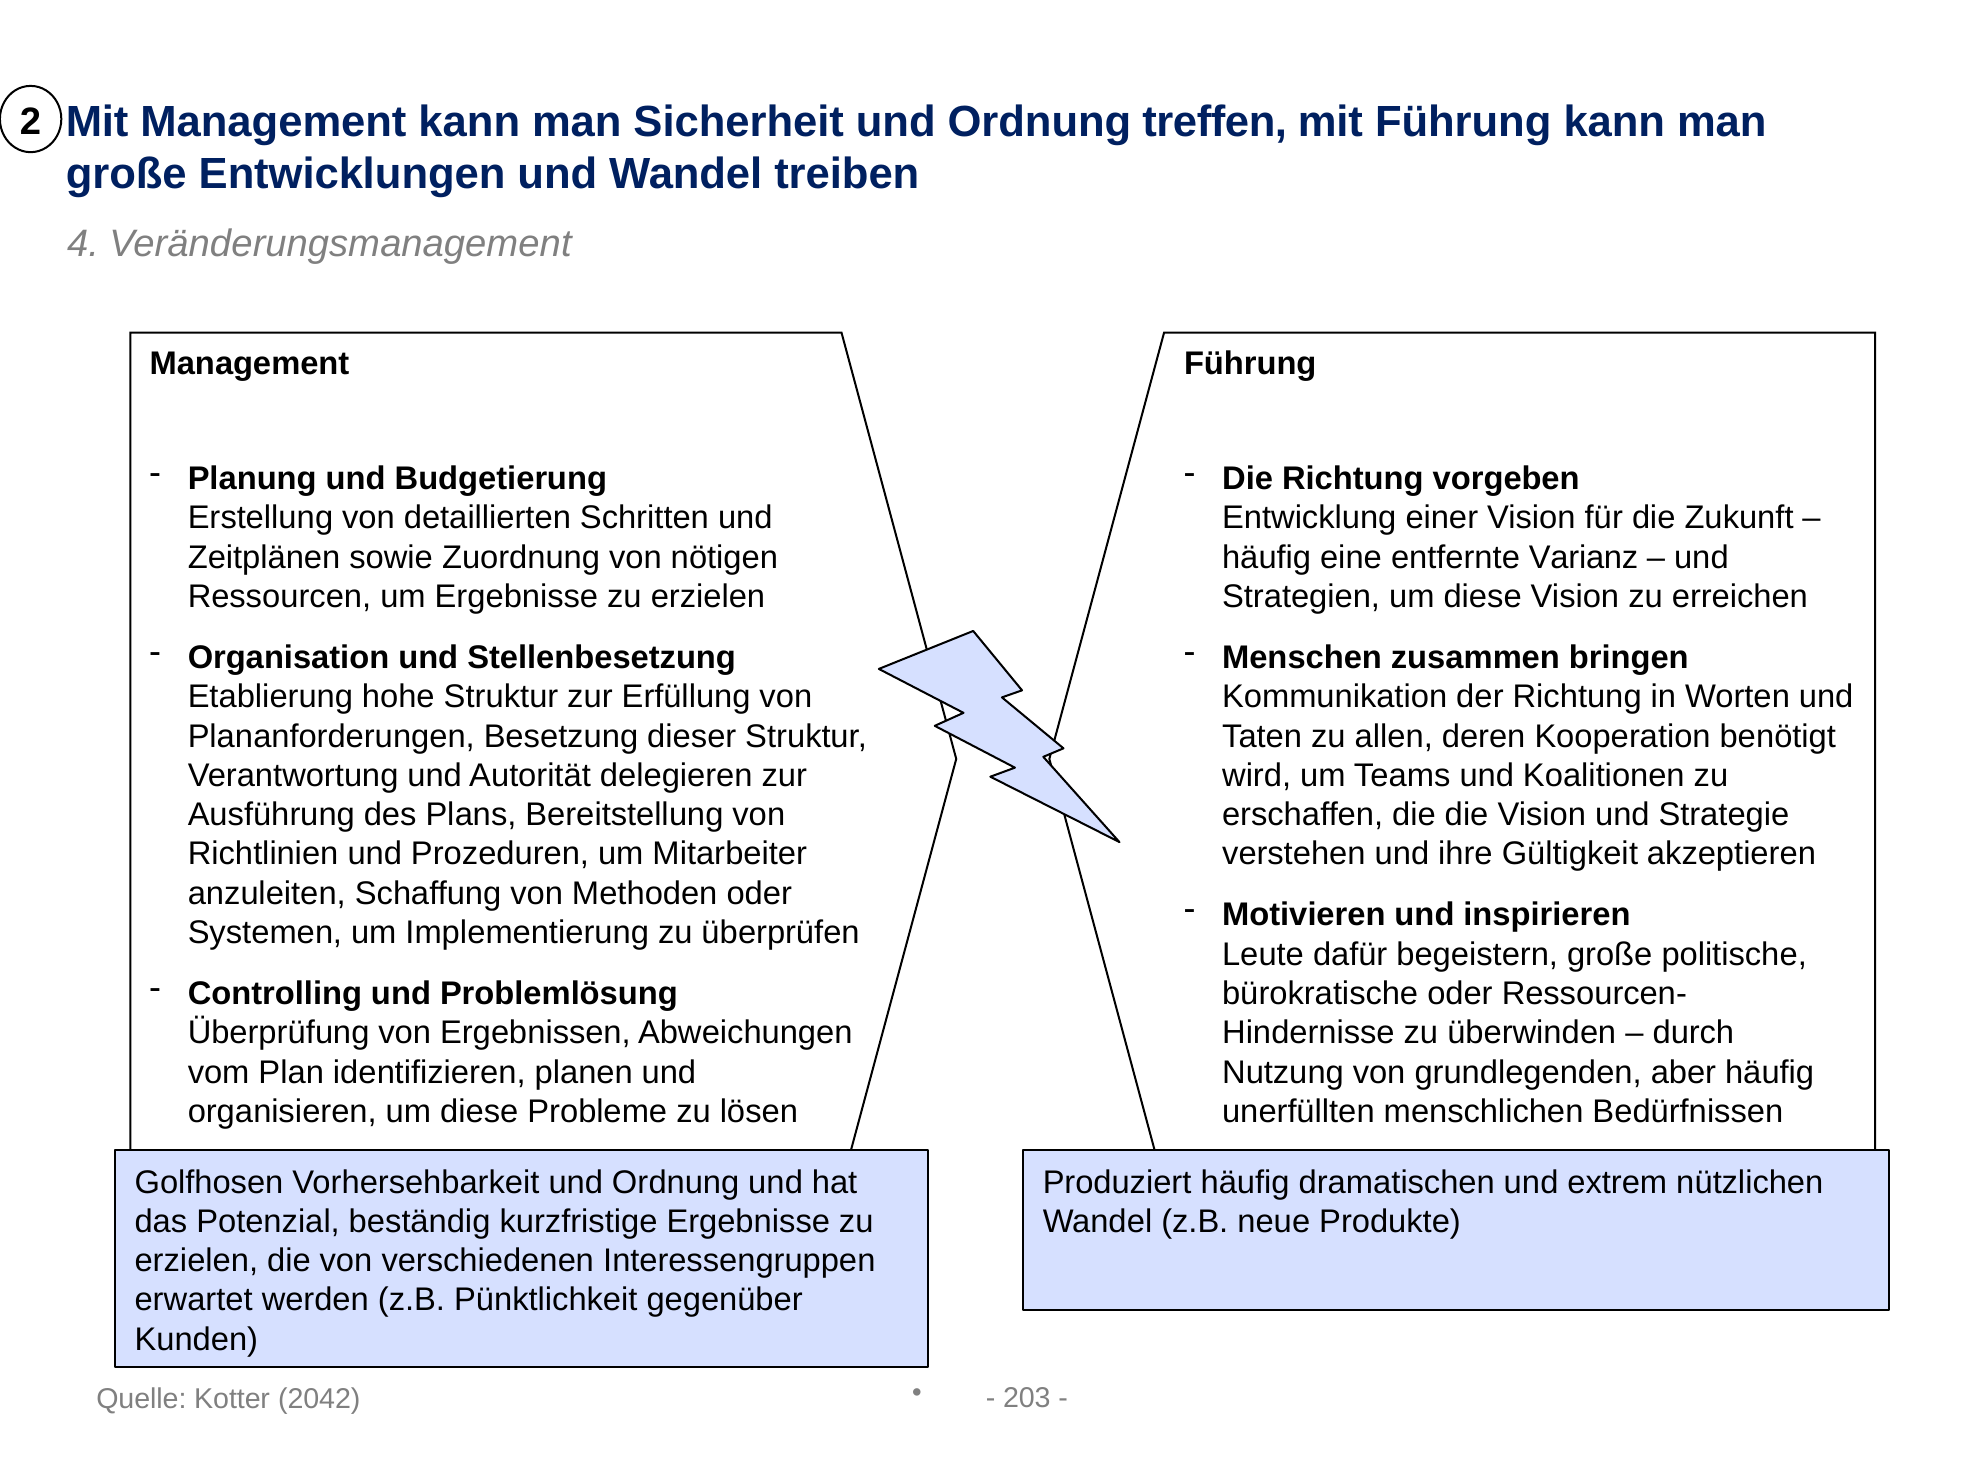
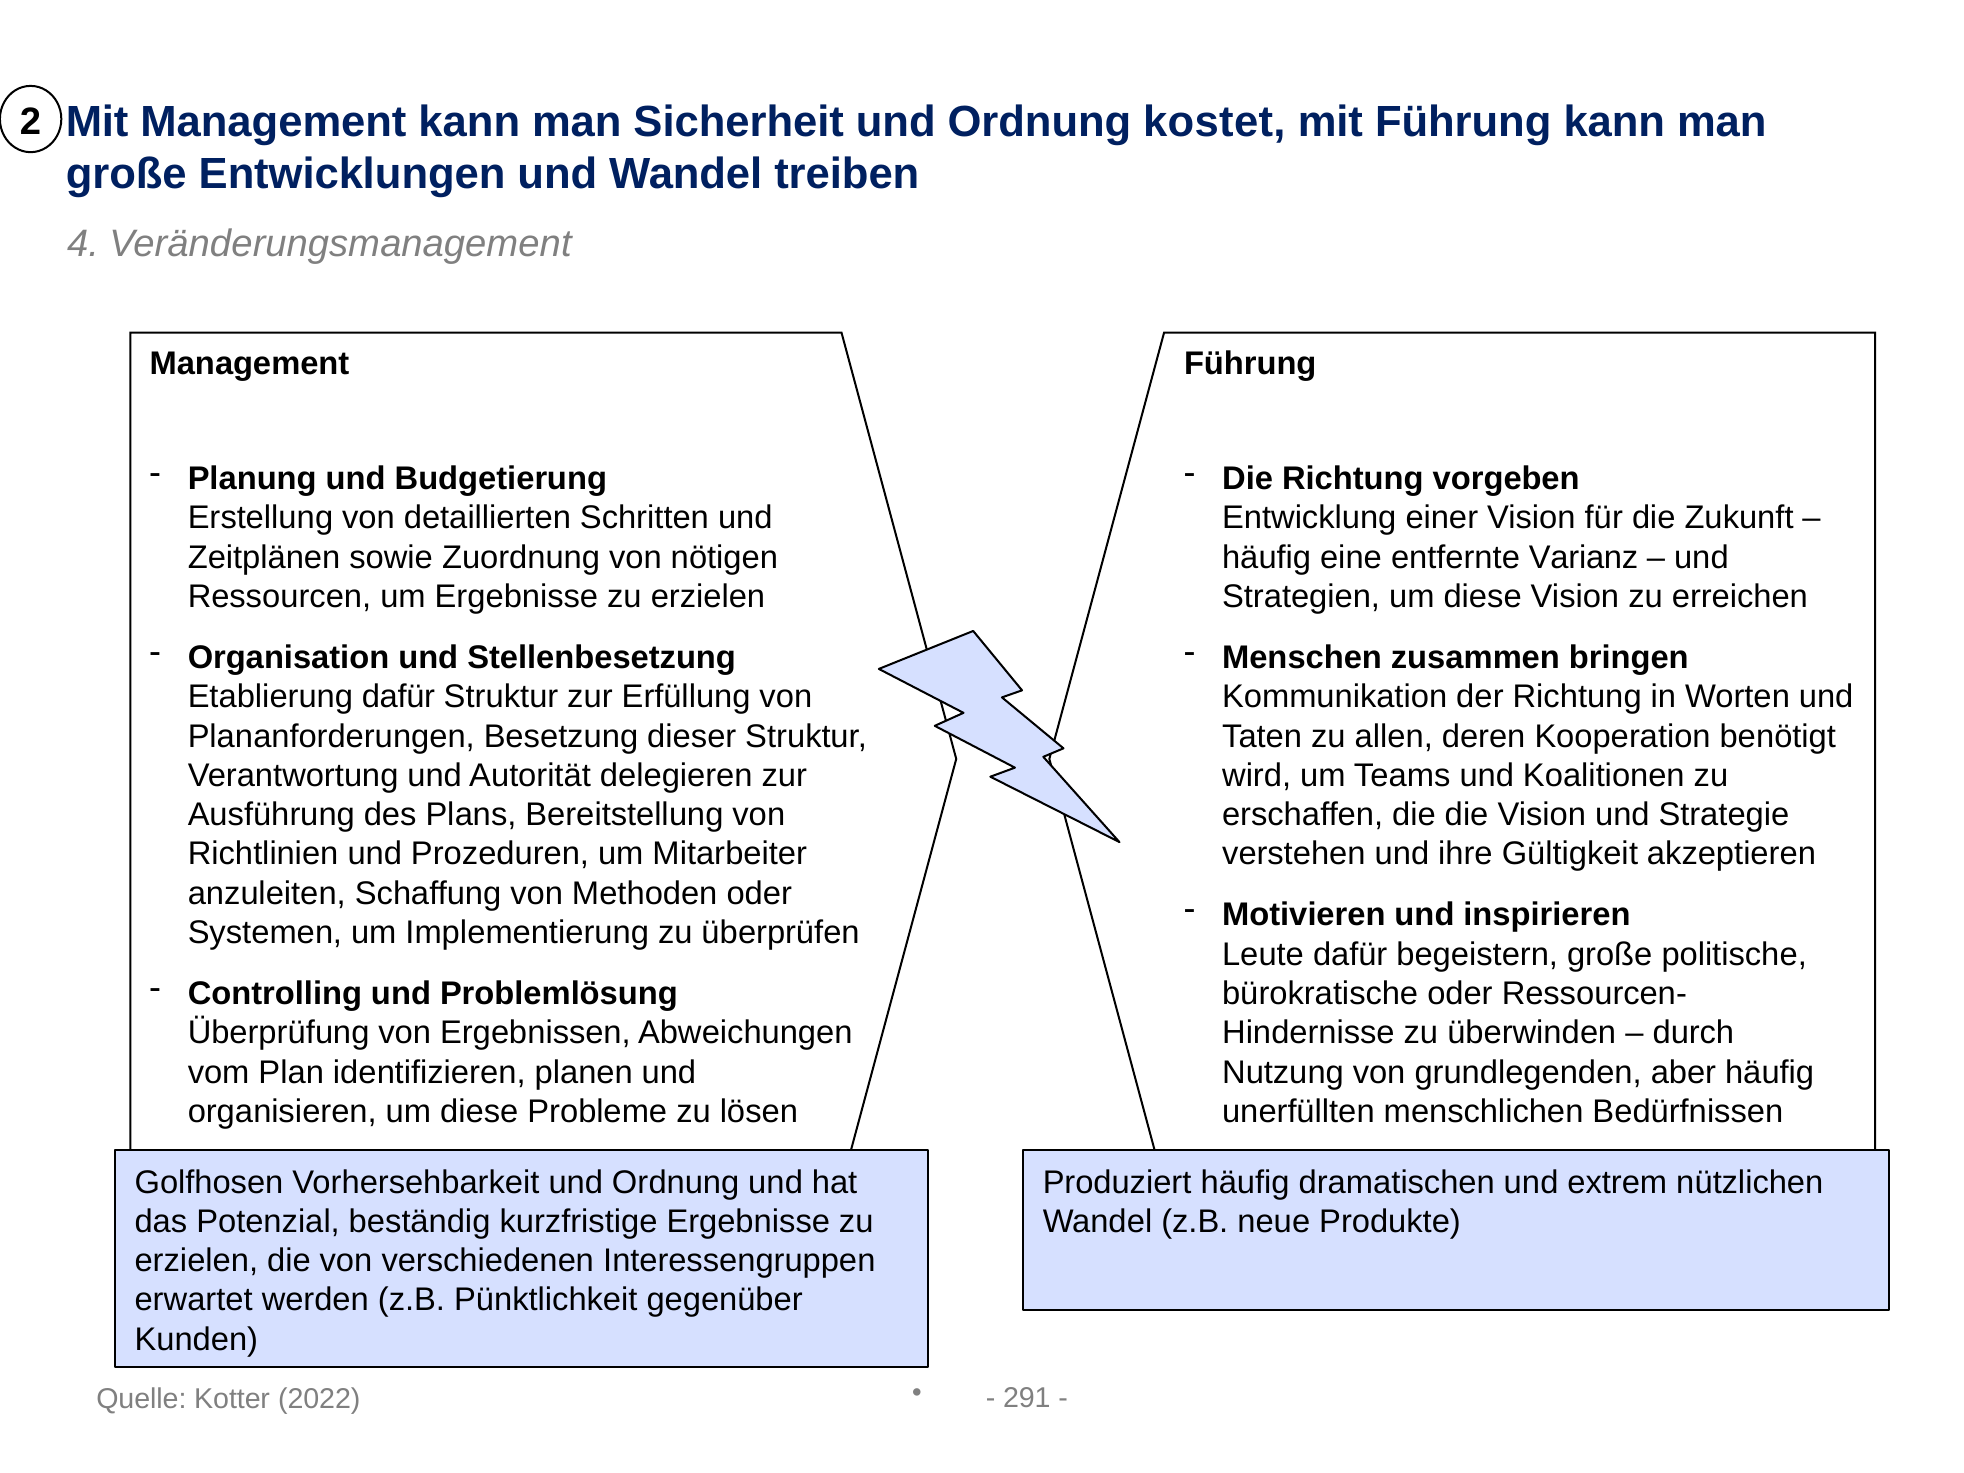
treffen: treffen -> kostet
Etablierung hohe: hohe -> dafür
203: 203 -> 291
2042: 2042 -> 2022
